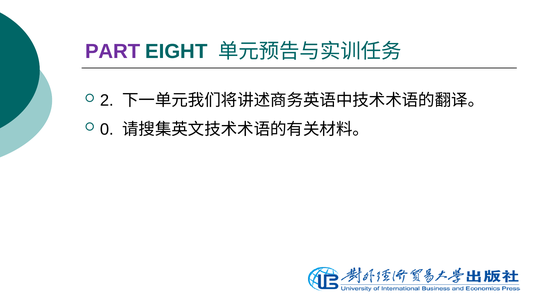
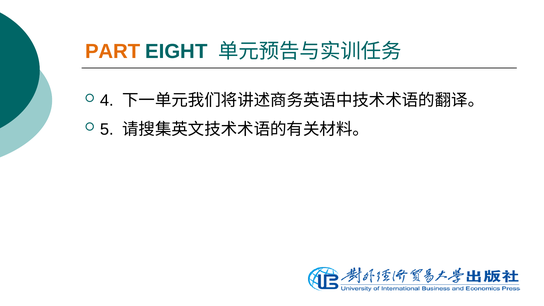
PART colour: purple -> orange
2: 2 -> 4
0: 0 -> 5
